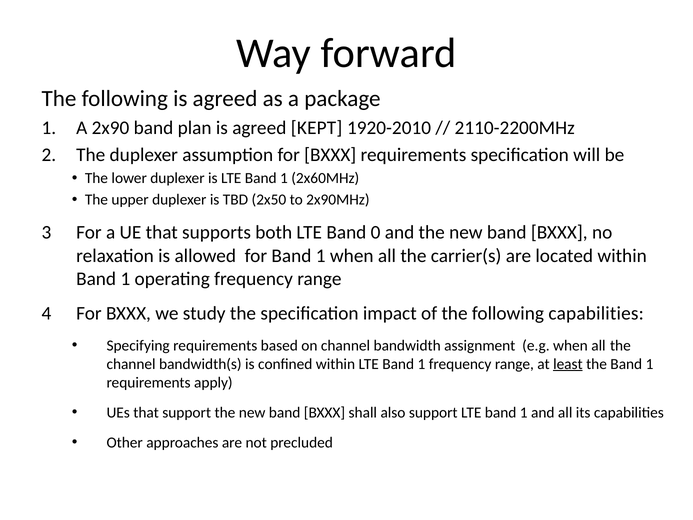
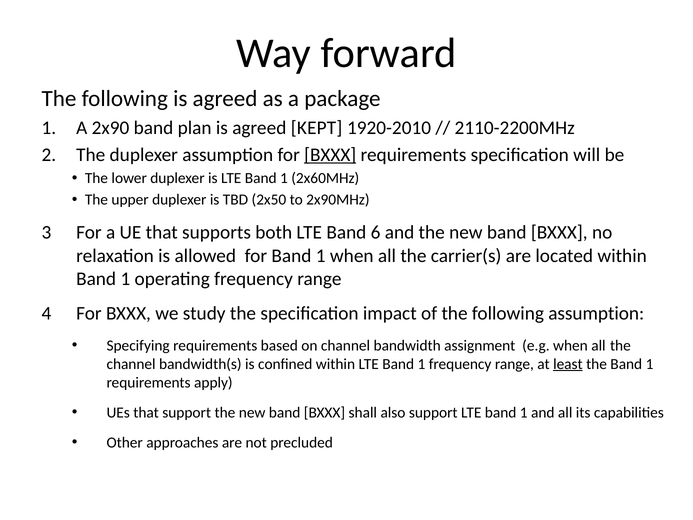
BXXX at (330, 155) underline: none -> present
0: 0 -> 6
following capabilities: capabilities -> assumption
